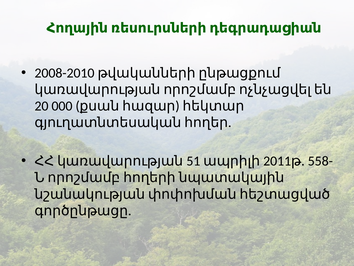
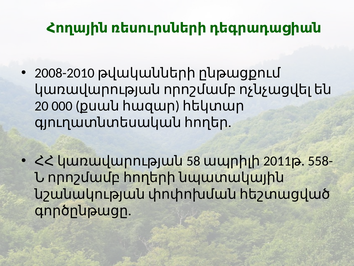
51: 51 -> 58
